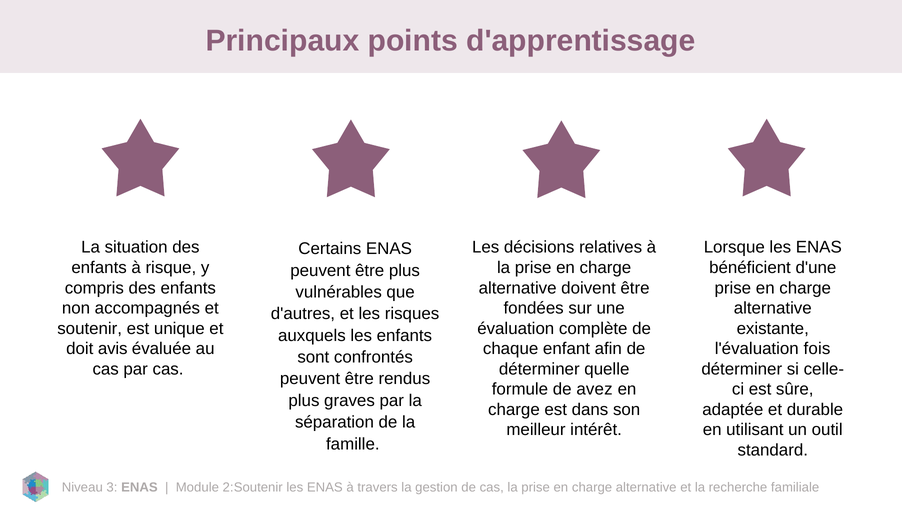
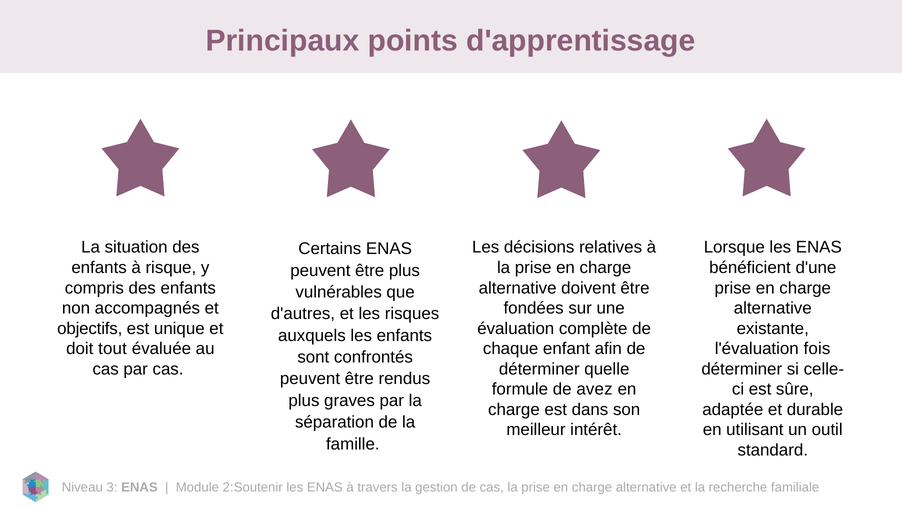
soutenir: soutenir -> objectifs
avis: avis -> tout
